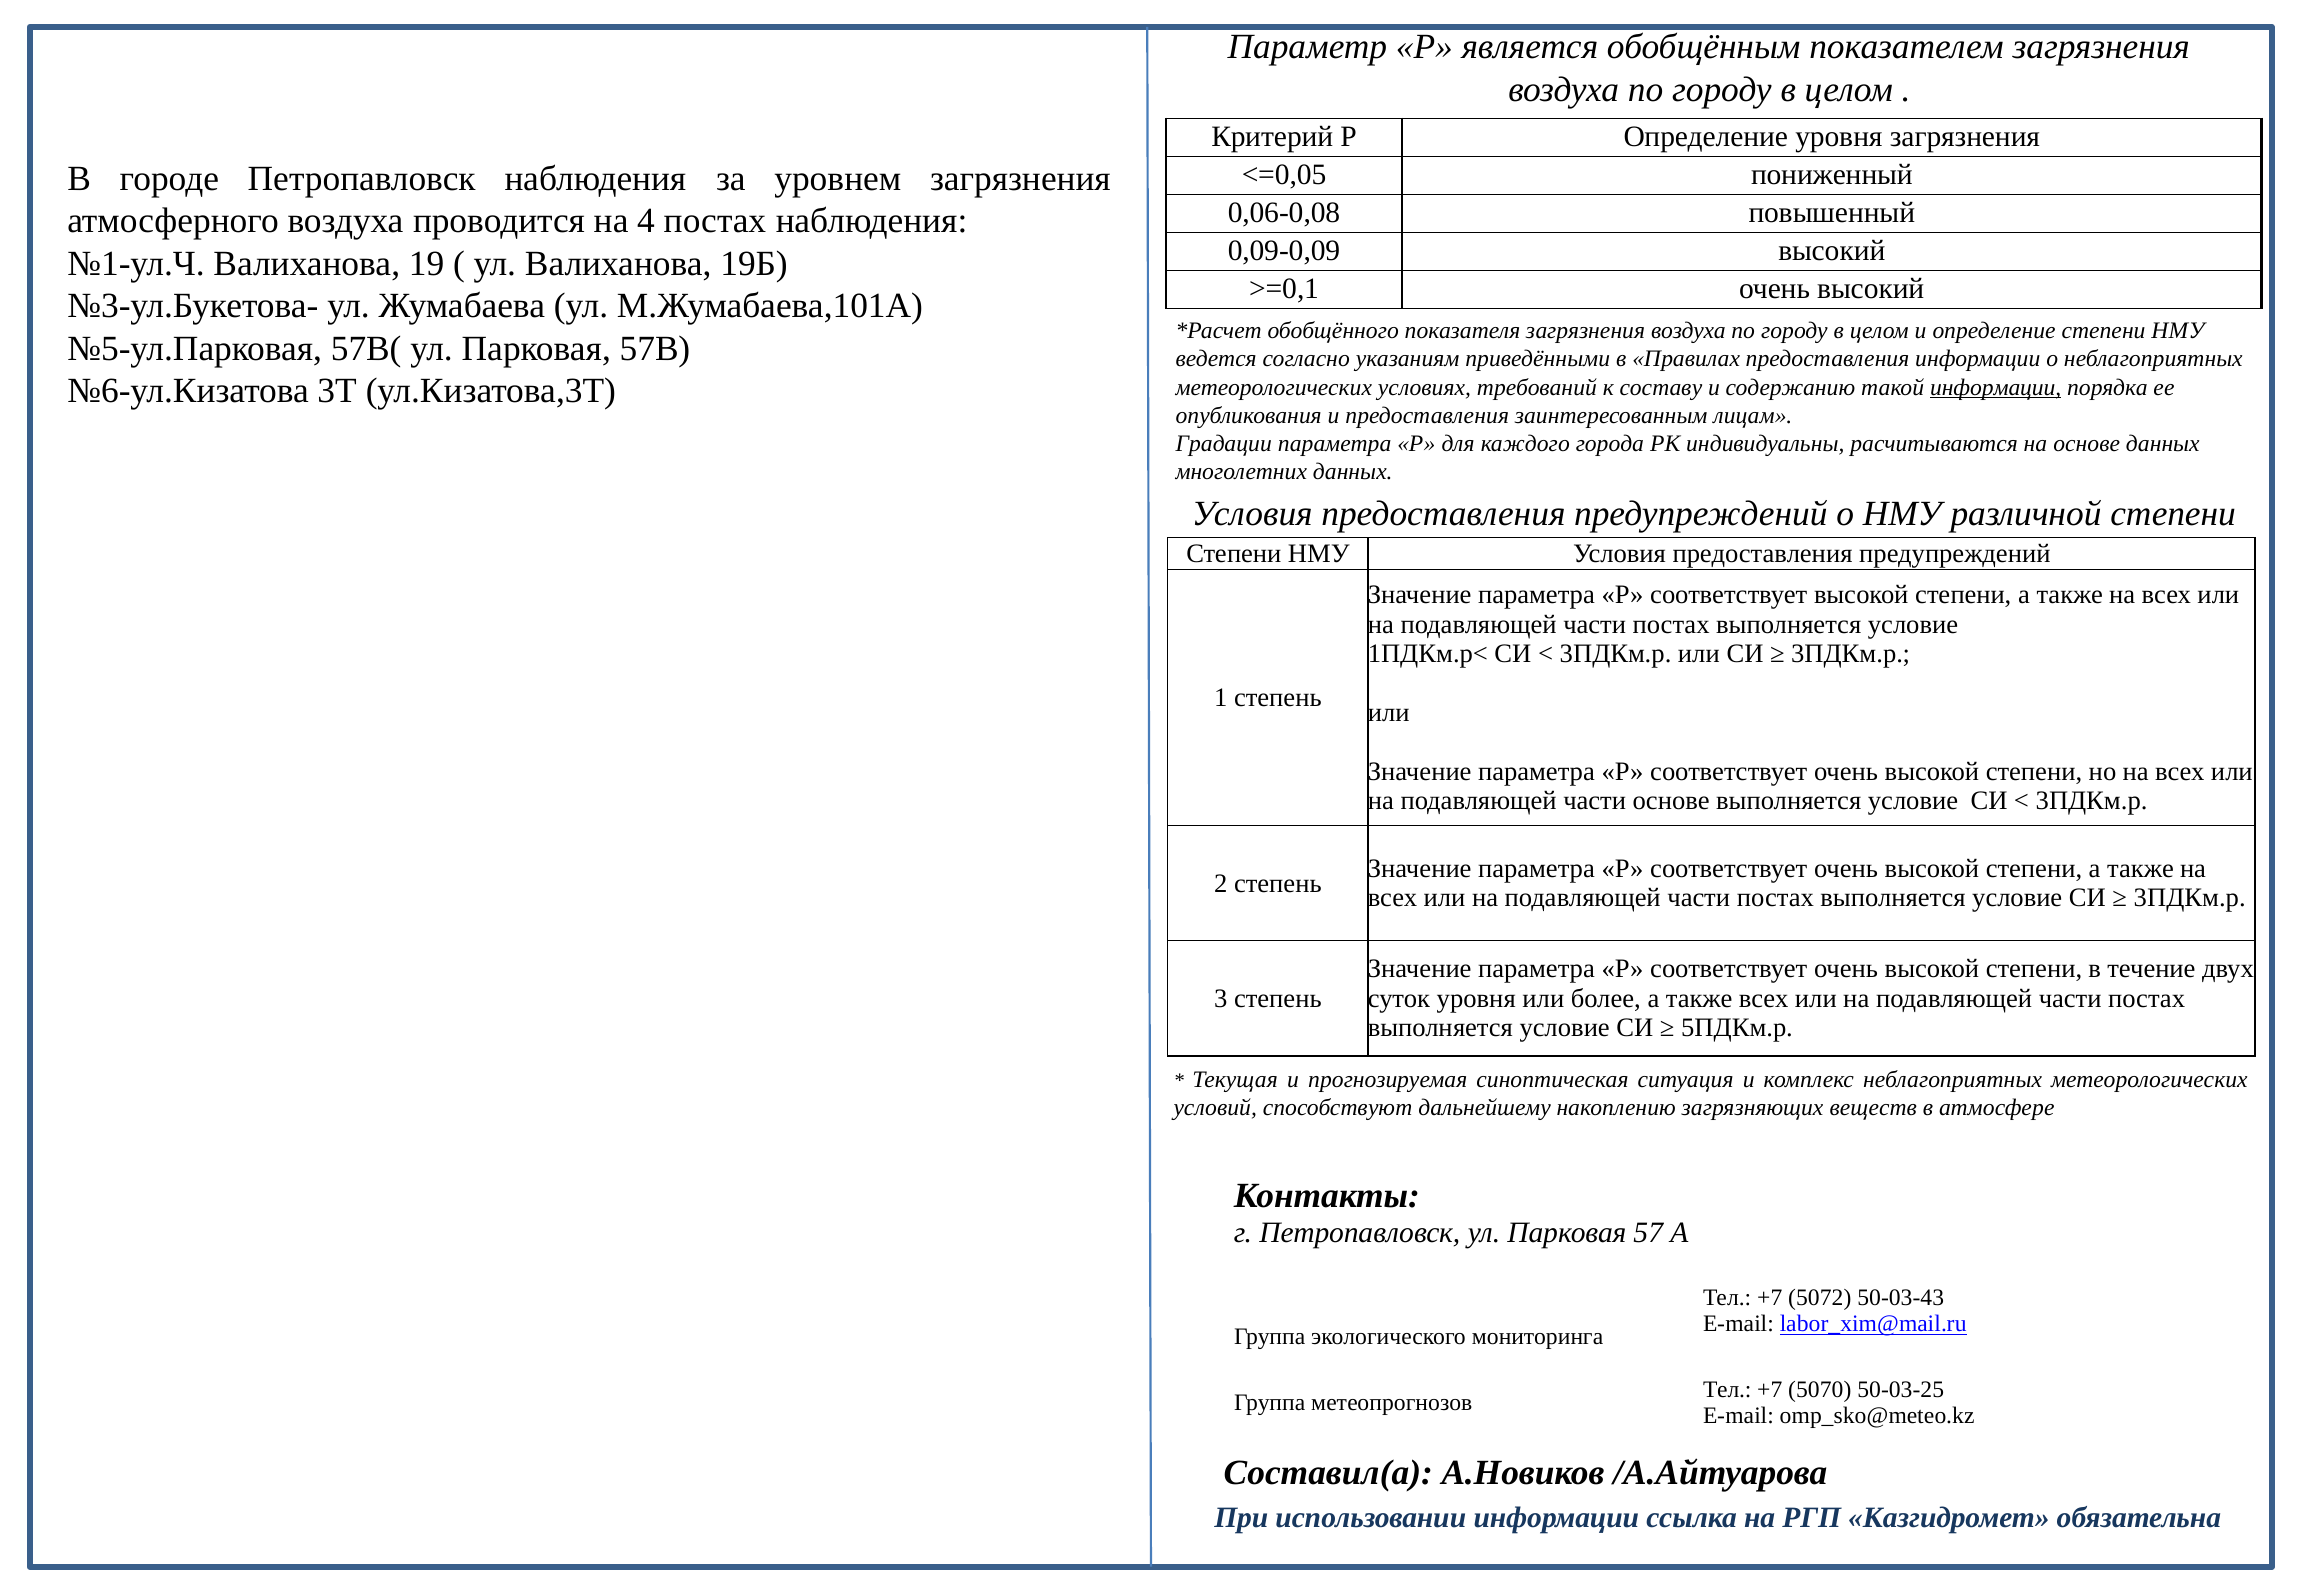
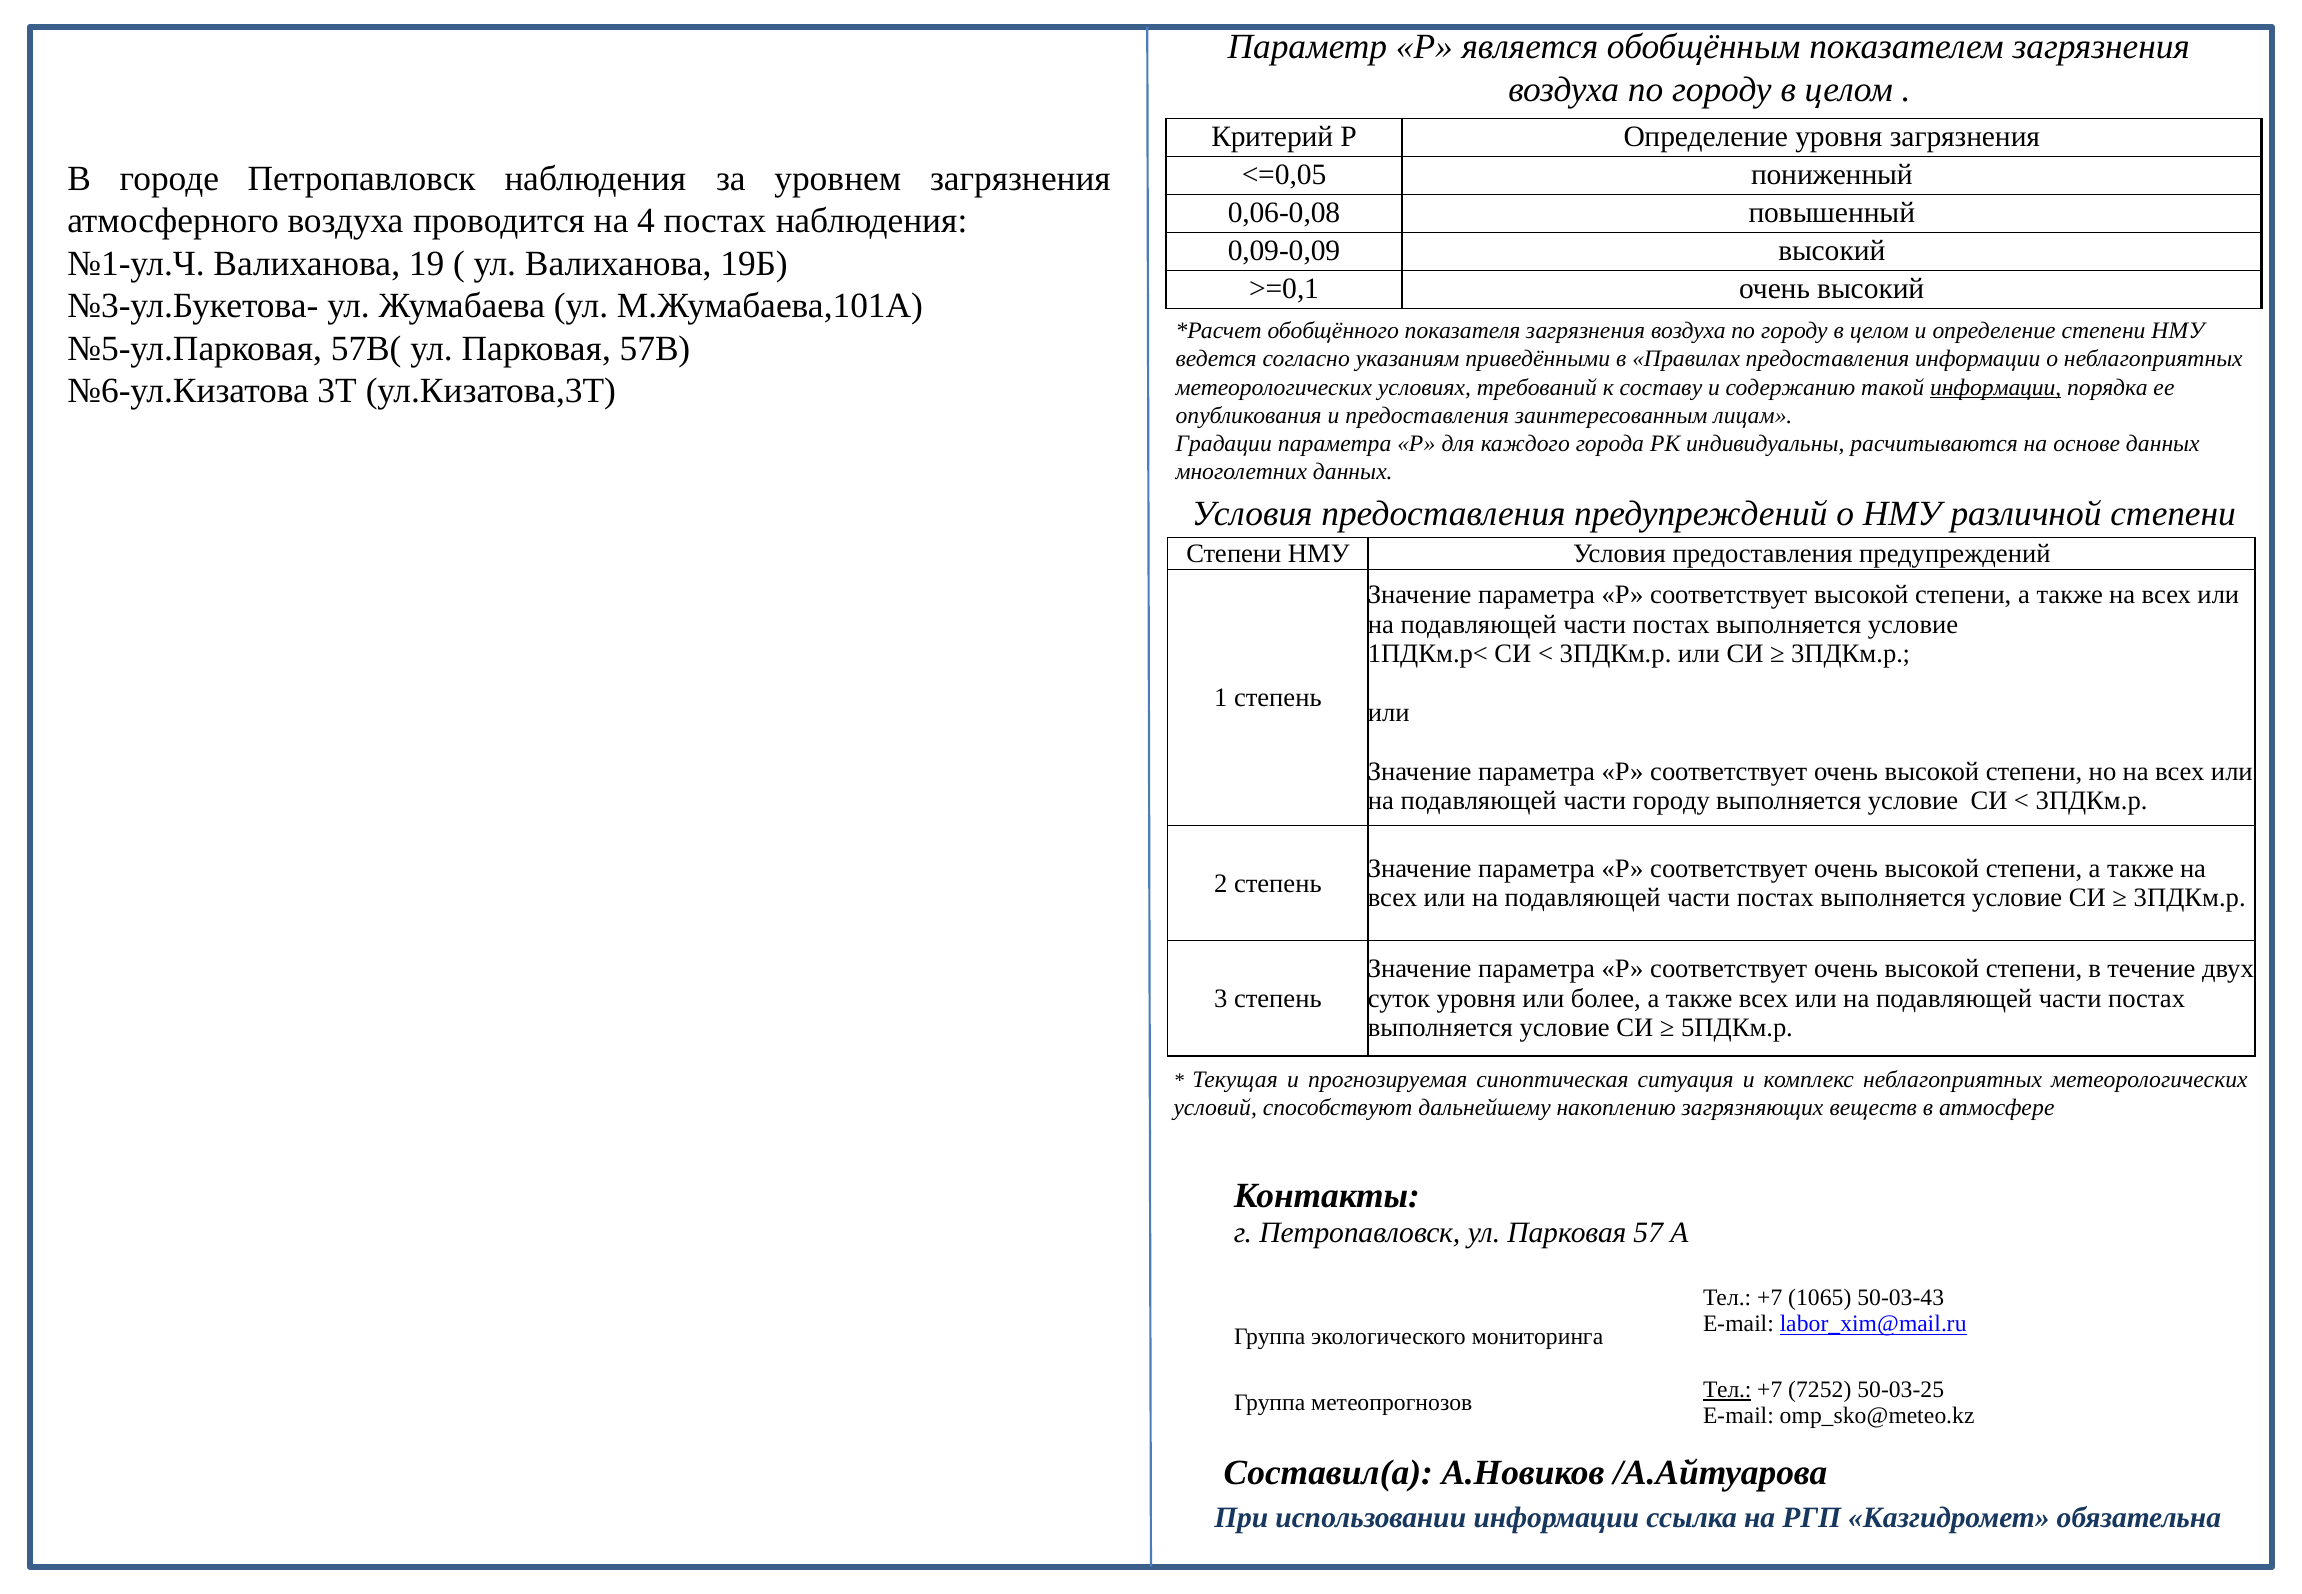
части основе: основе -> городу
5072: 5072 -> 1065
Тел at (1727, 1389) underline: none -> present
5070: 5070 -> 7252
